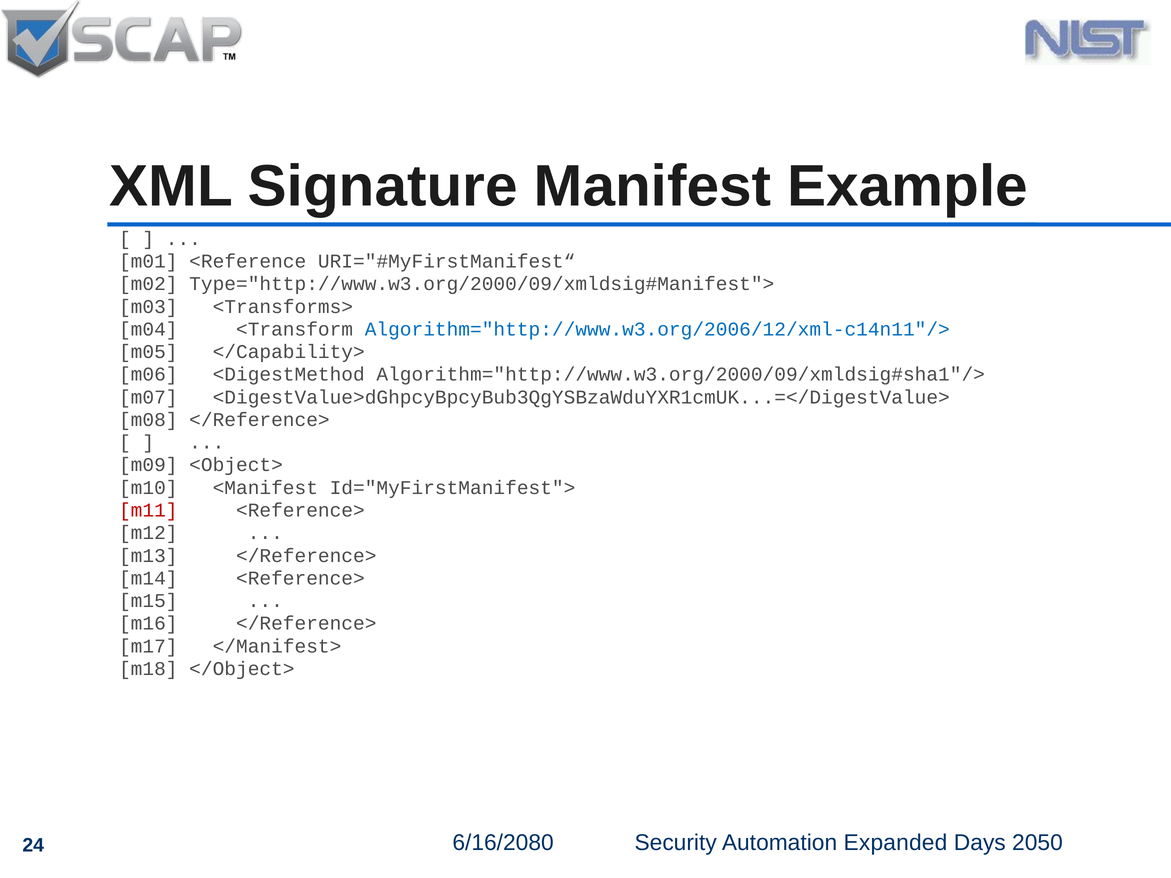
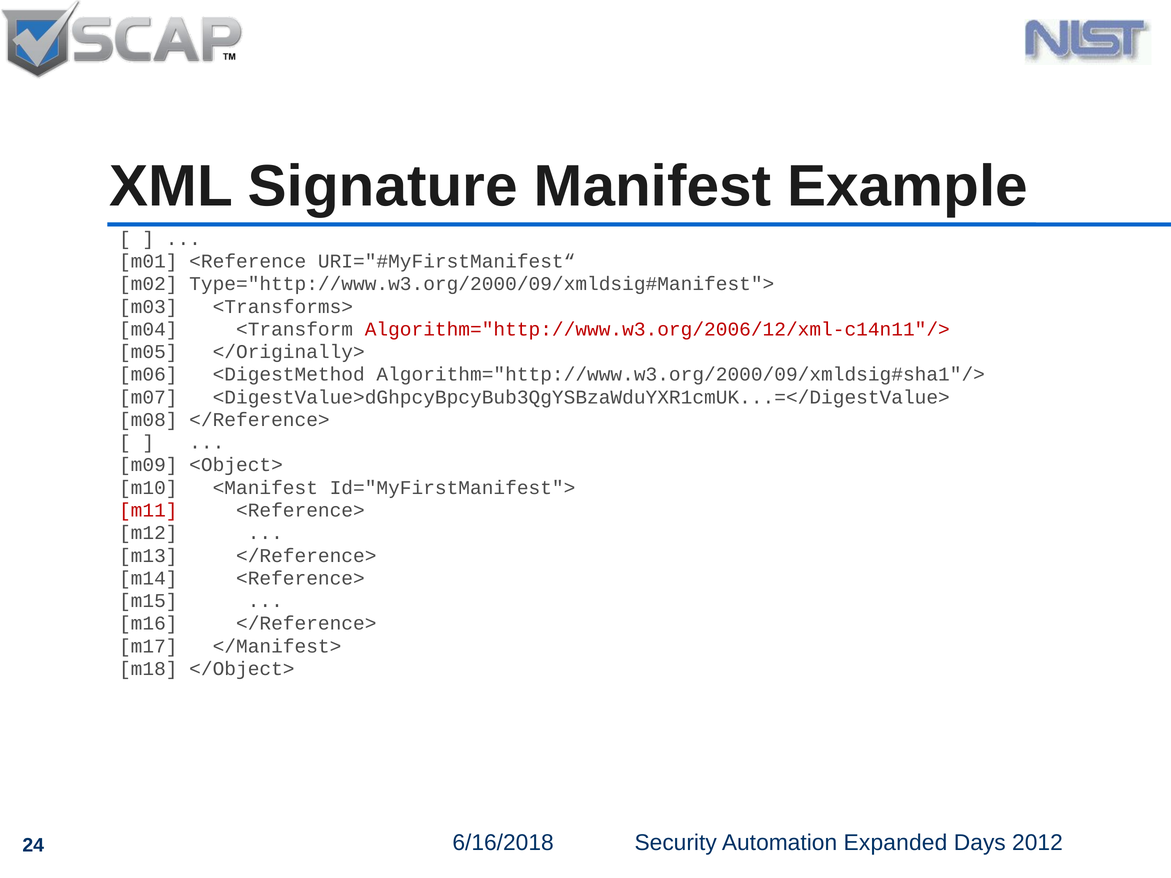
Algorithm="http://www.w3.org/2006/12/xml-c14n11"/> colour: blue -> red
</Capability>: </Capability> -> </Originally>
6/16/2080: 6/16/2080 -> 6/16/2018
2050: 2050 -> 2012
